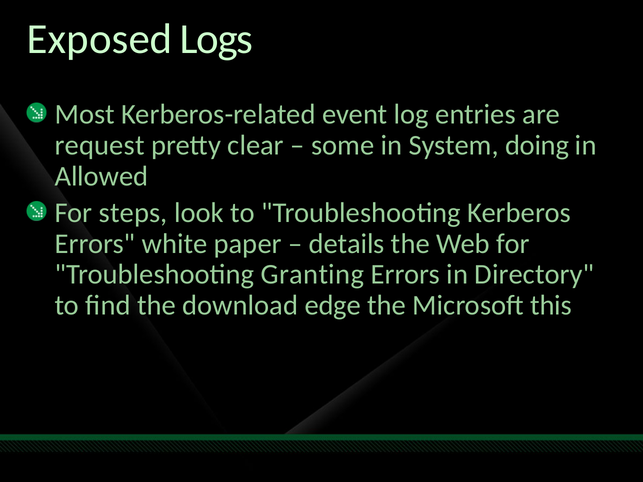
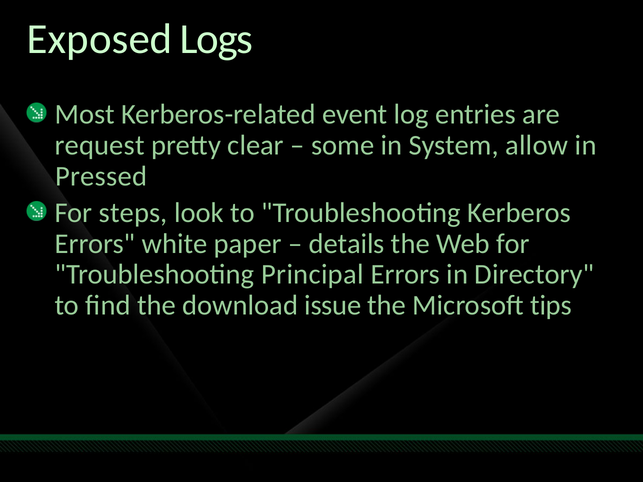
doing: doing -> allow
Allowed: Allowed -> Pressed
Granting: Granting -> Principal
edge: edge -> issue
this: this -> tips
